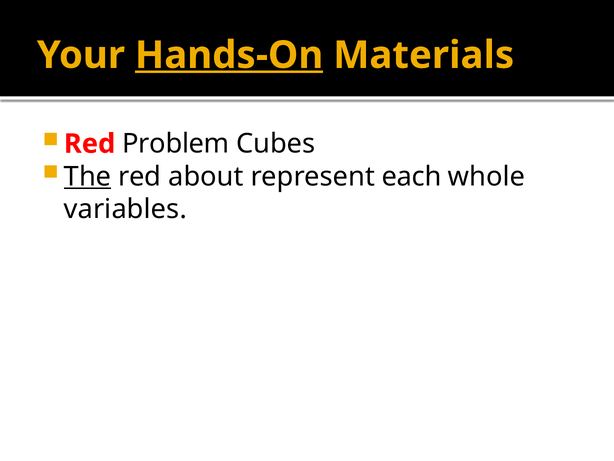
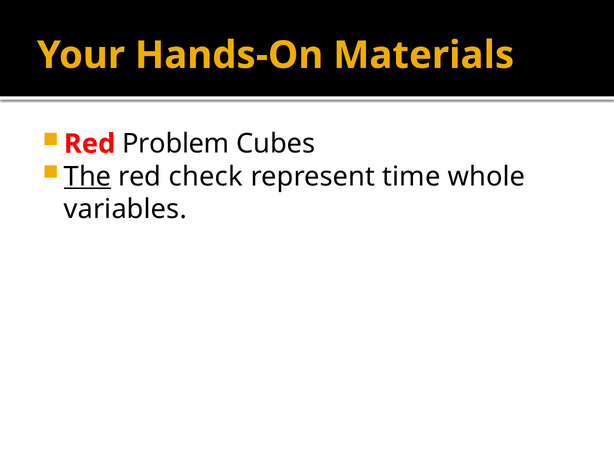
Hands-On underline: present -> none
about: about -> check
each: each -> time
